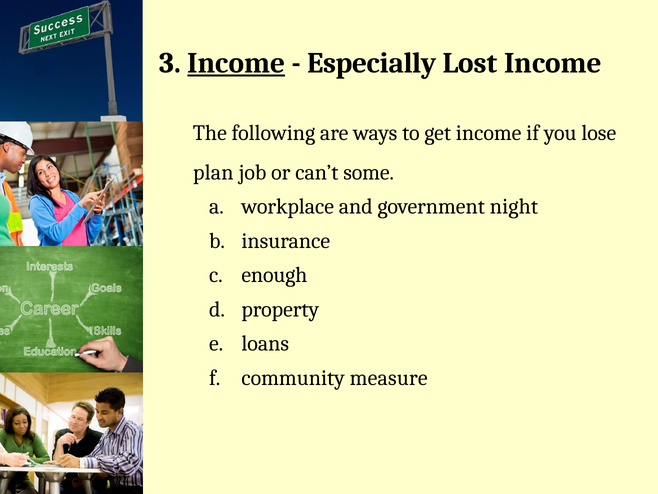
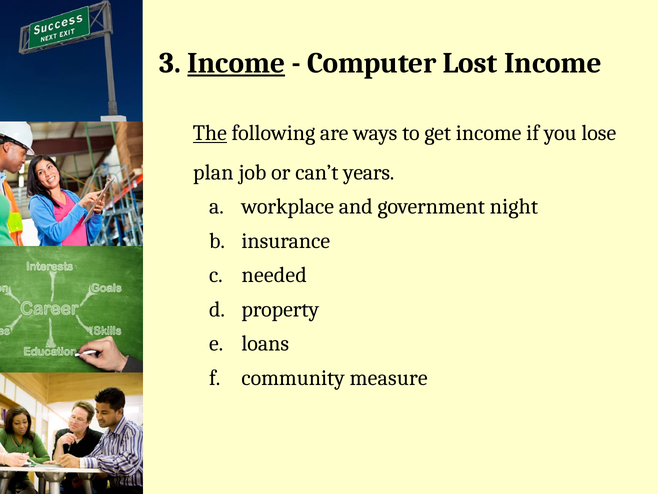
Especially: Especially -> Computer
The underline: none -> present
some: some -> years
enough: enough -> needed
